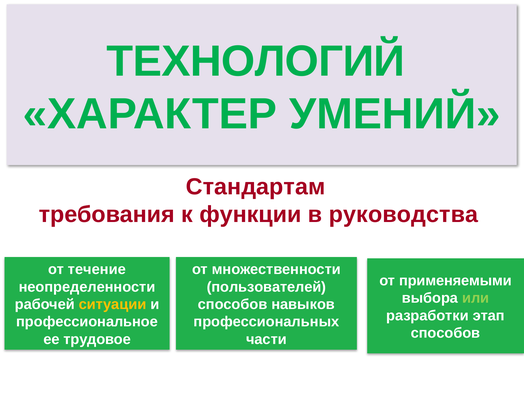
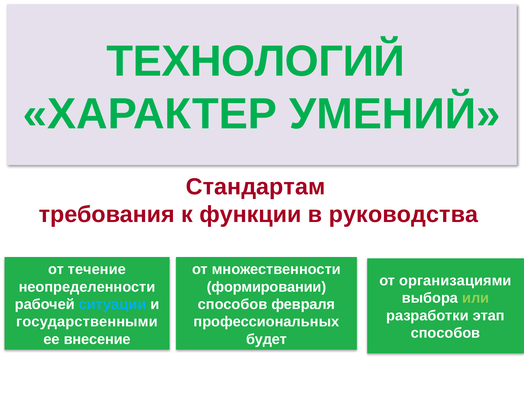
применяемыми: применяемыми -> организациями
пользователей: пользователей -> формировании
ситуации colour: yellow -> light blue
навыков: навыков -> февраля
профессиональное: профессиональное -> государственными
трудовое: трудовое -> внесение
части: части -> будет
